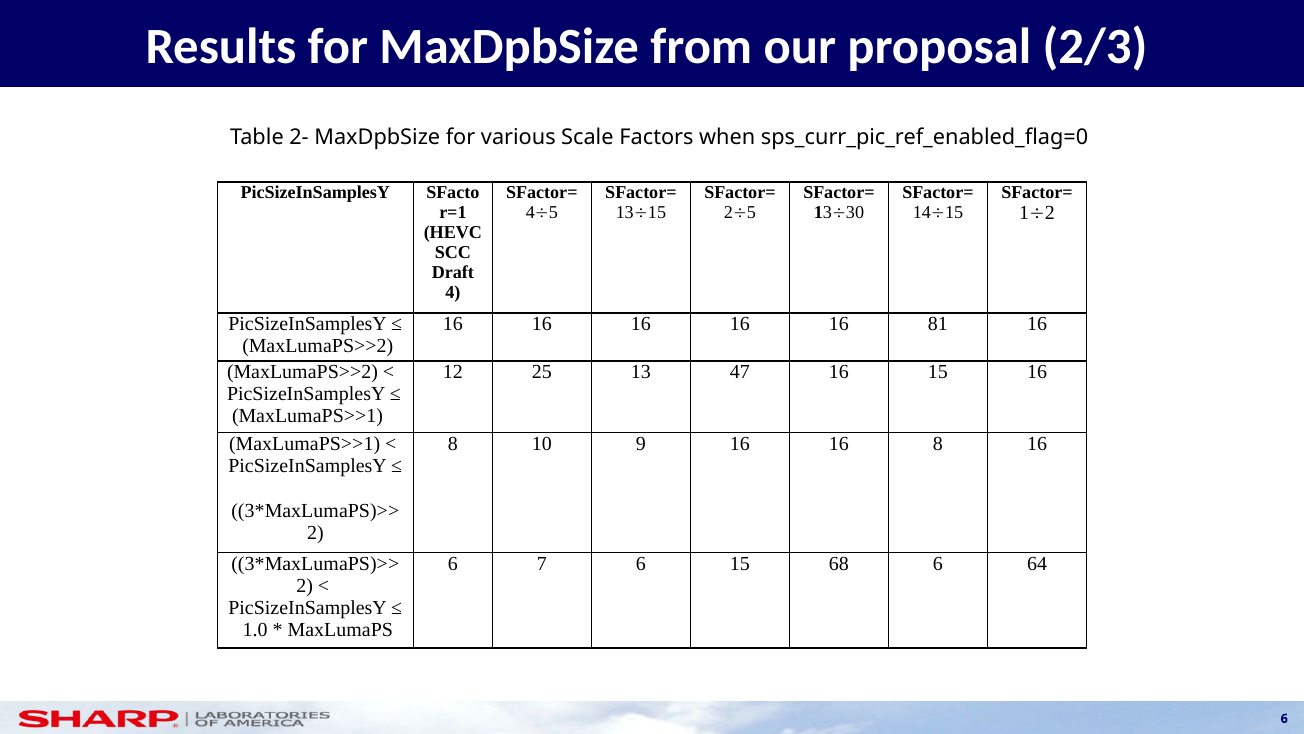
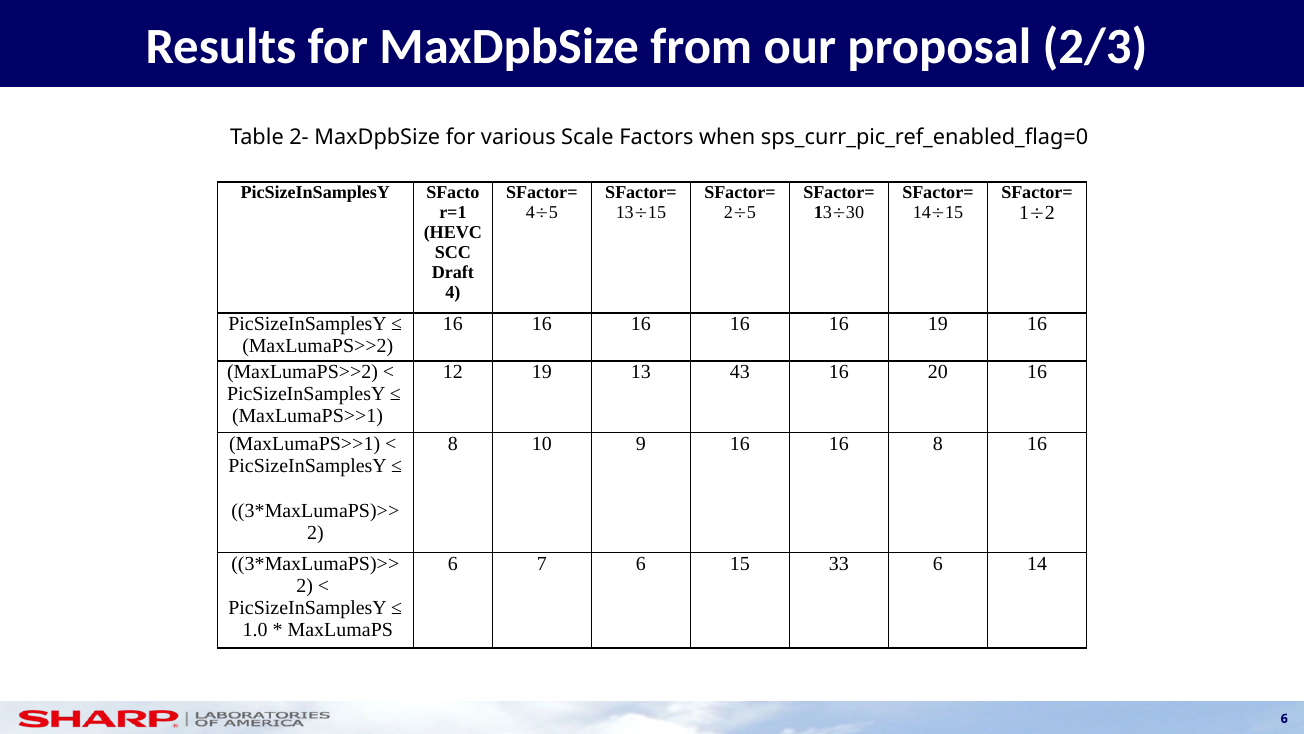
16 81: 81 -> 19
12 25: 25 -> 19
47: 47 -> 43
16 15: 15 -> 20
68: 68 -> 33
64: 64 -> 14
